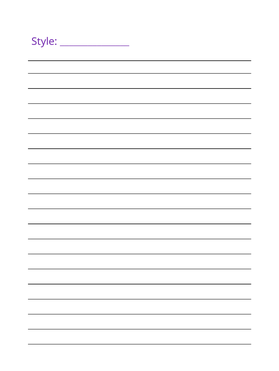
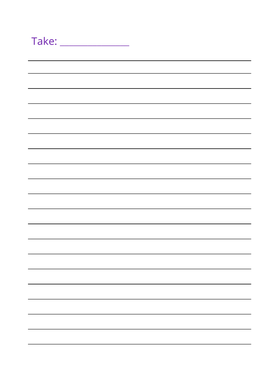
Style: Style -> Take
